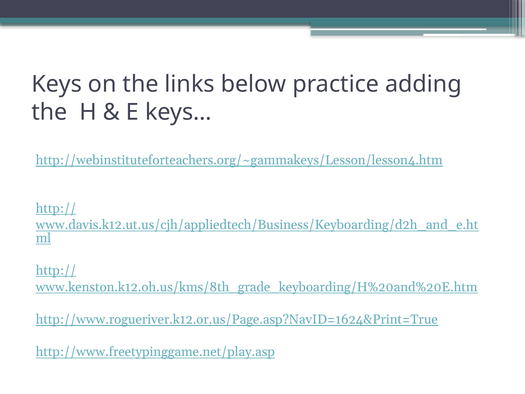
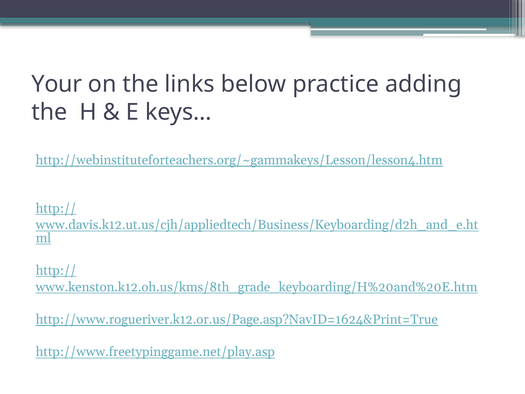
Keys: Keys -> Your
